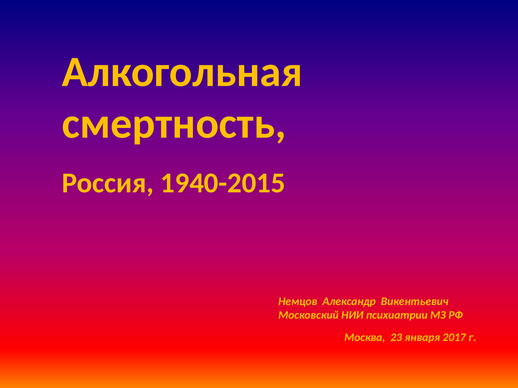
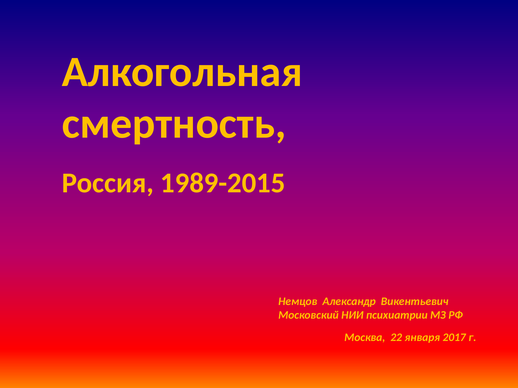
1940-2015: 1940-2015 -> 1989-2015
23: 23 -> 22
